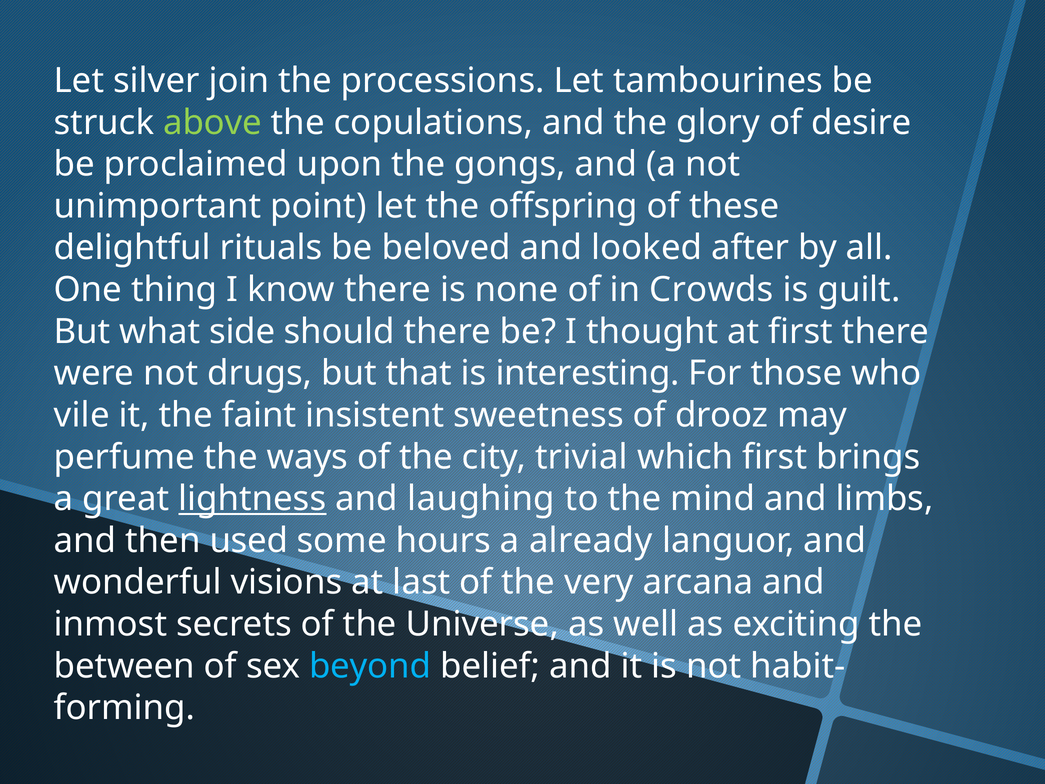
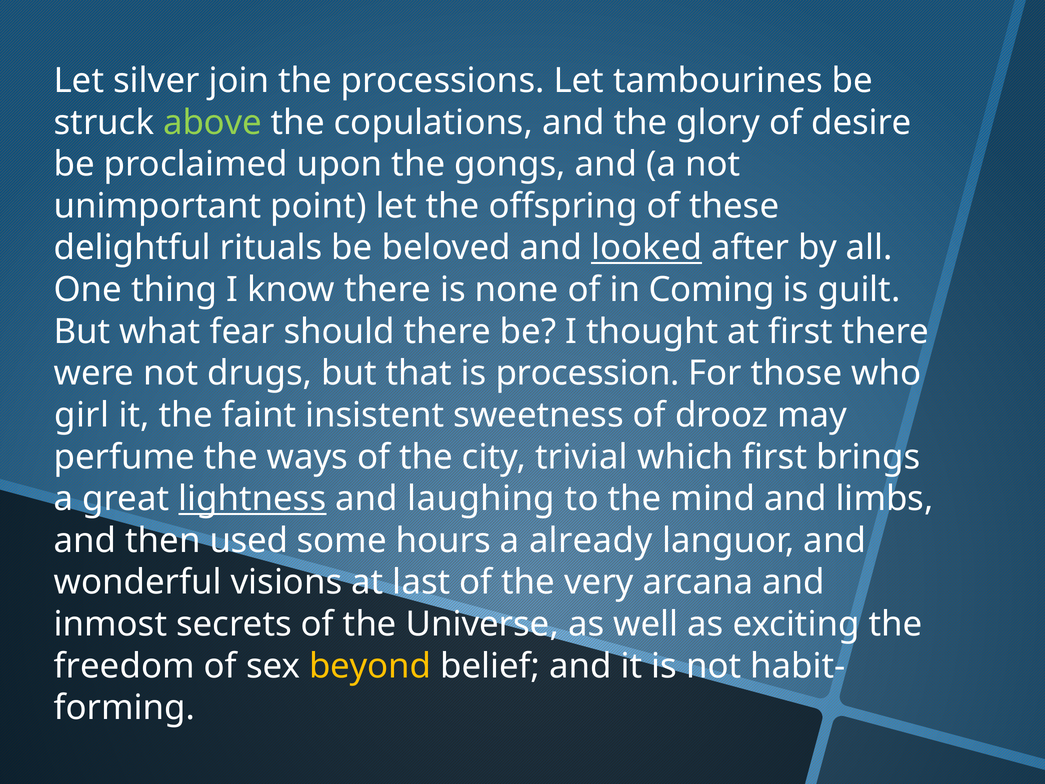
looked underline: none -> present
Crowds: Crowds -> Coming
side: side -> fear
interesting: interesting -> procession
vile: vile -> girl
between: between -> freedom
beyond colour: light blue -> yellow
